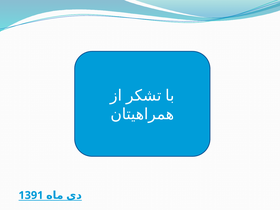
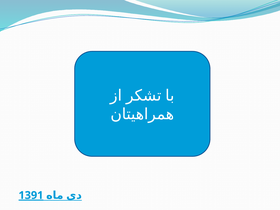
1391 underline: none -> present
